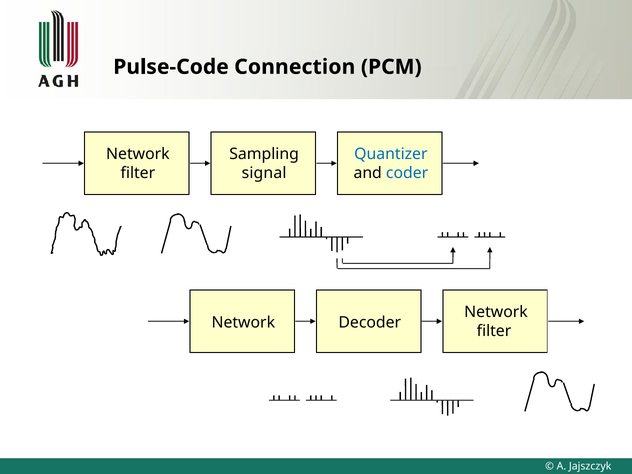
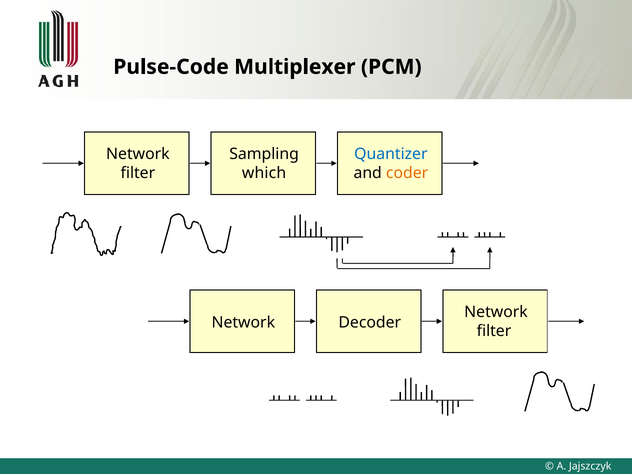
Connection: Connection -> Multiplexer
signal: signal -> which
coder colour: blue -> orange
